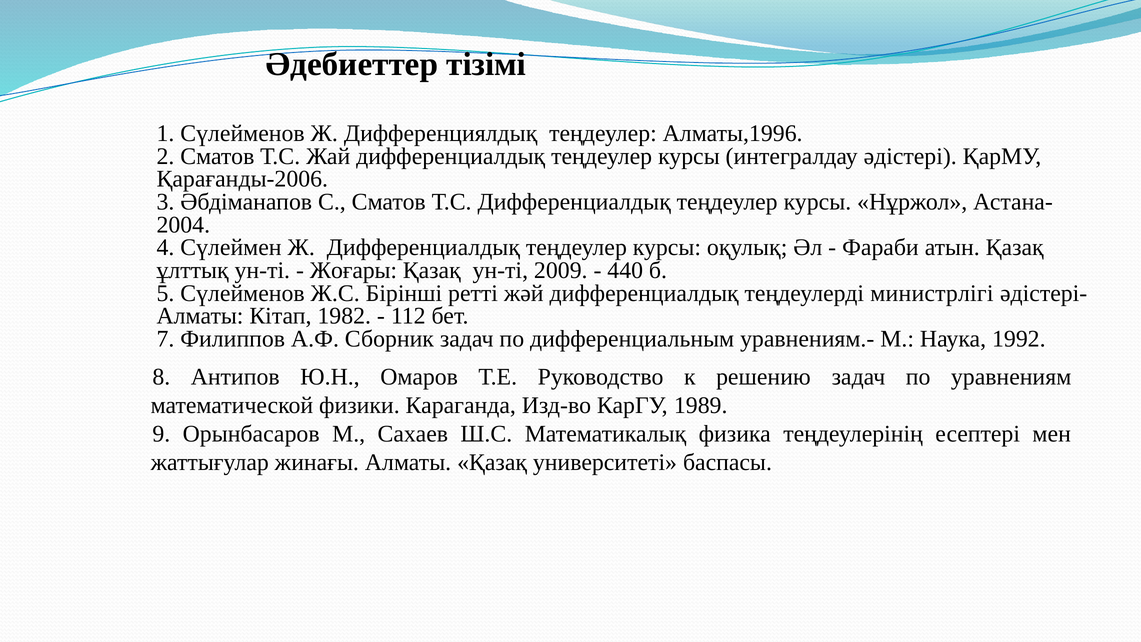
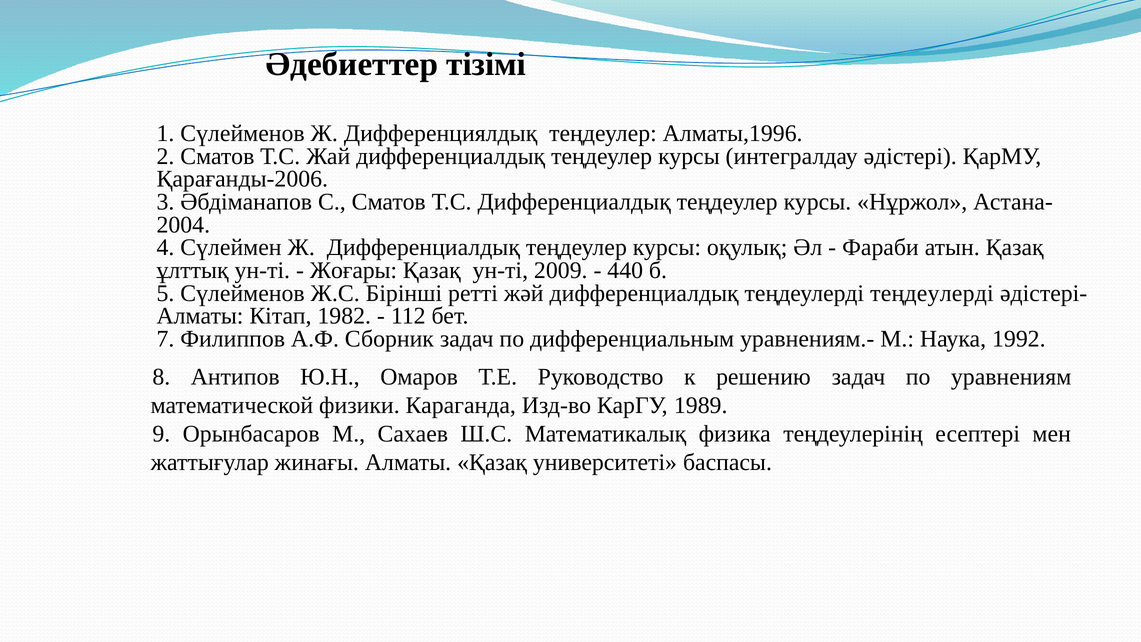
теңдеулерді министрлігі: министрлігі -> теңдеулерді
